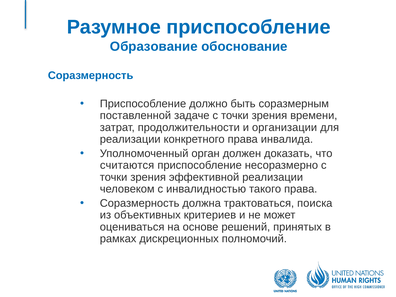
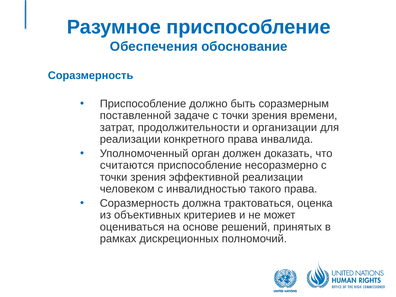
Образование: Образование -> Обеспечения
поиска: поиска -> оценка
